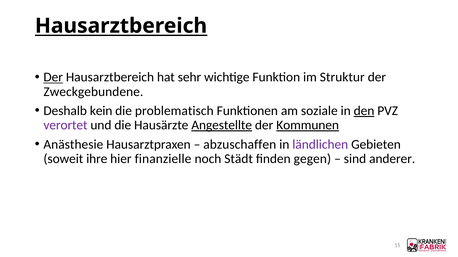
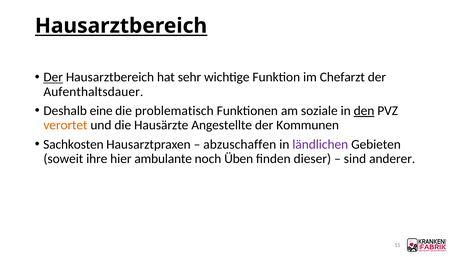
Struktur: Struktur -> Chefarzt
Zweckgebundene: Zweckgebundene -> Aufenthaltsdauer
kein: kein -> eine
verortet colour: purple -> orange
Angestellte underline: present -> none
Kommunen underline: present -> none
Anästhesie: Anästhesie -> Sachkosten
finanzielle: finanzielle -> ambulante
Städt: Städt -> Üben
gegen: gegen -> dieser
